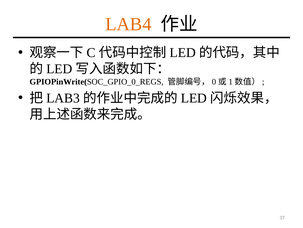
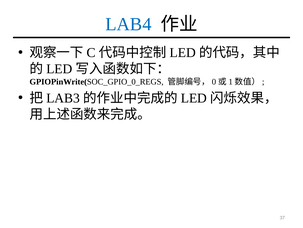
LAB4 colour: orange -> blue
